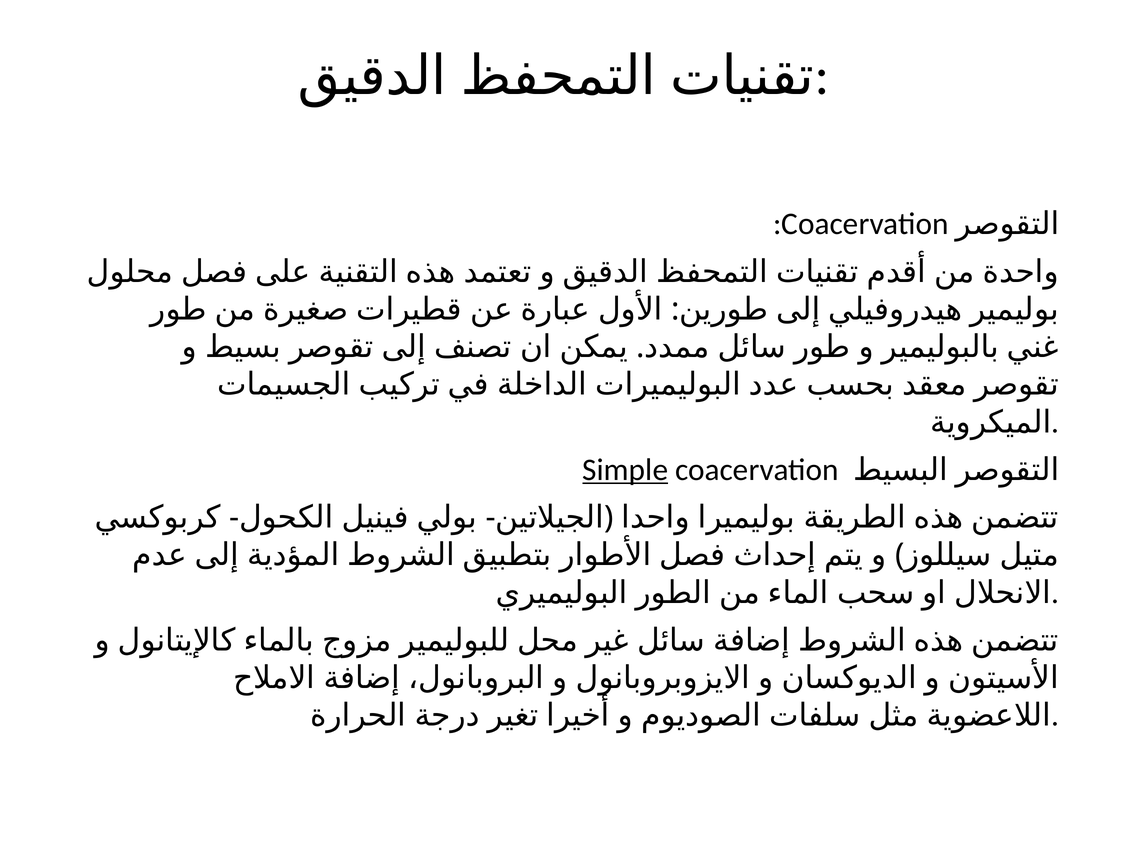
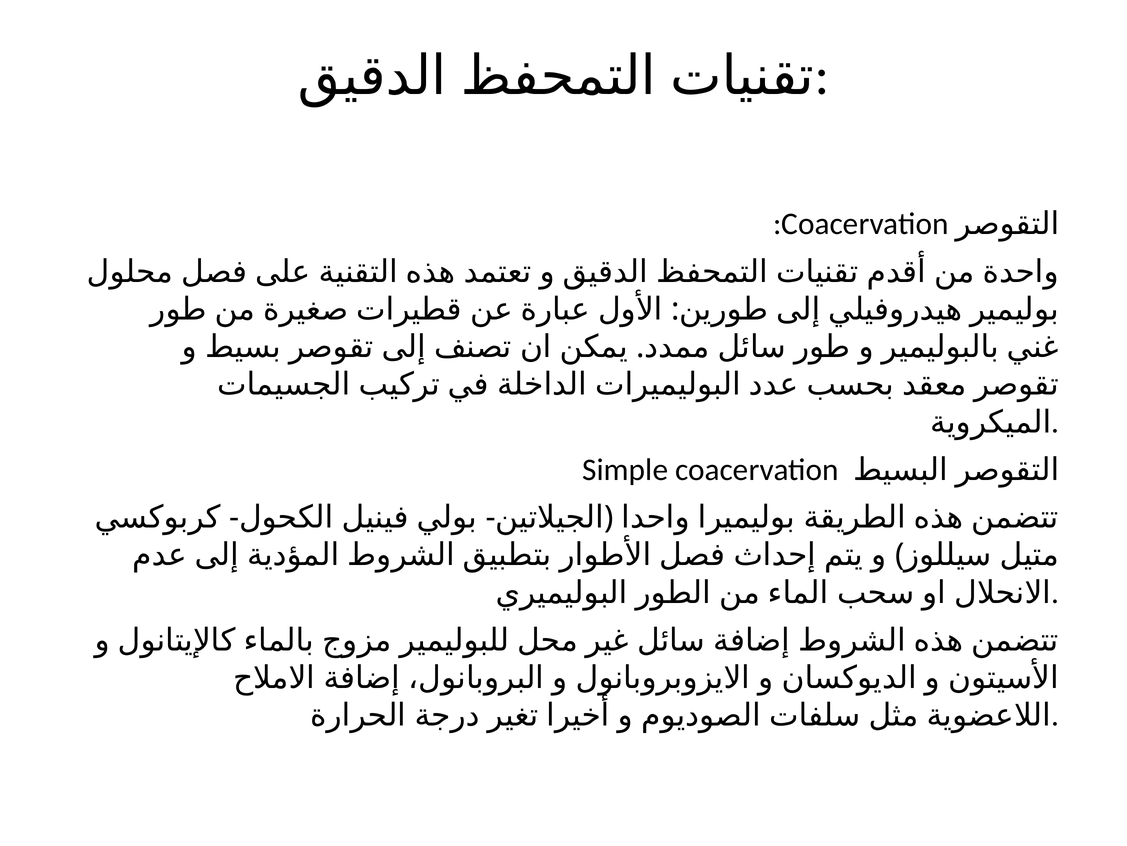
Simple underline: present -> none
